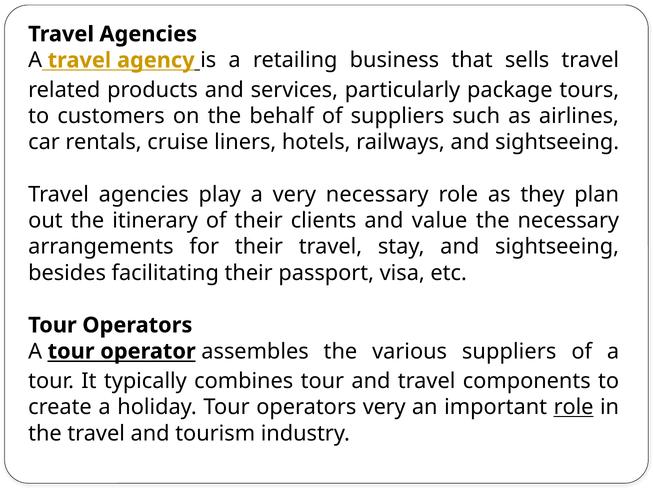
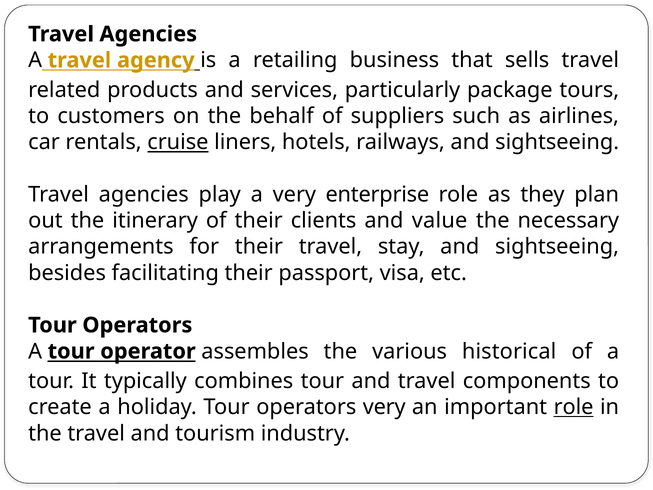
cruise underline: none -> present
very necessary: necessary -> enterprise
various suppliers: suppliers -> historical
